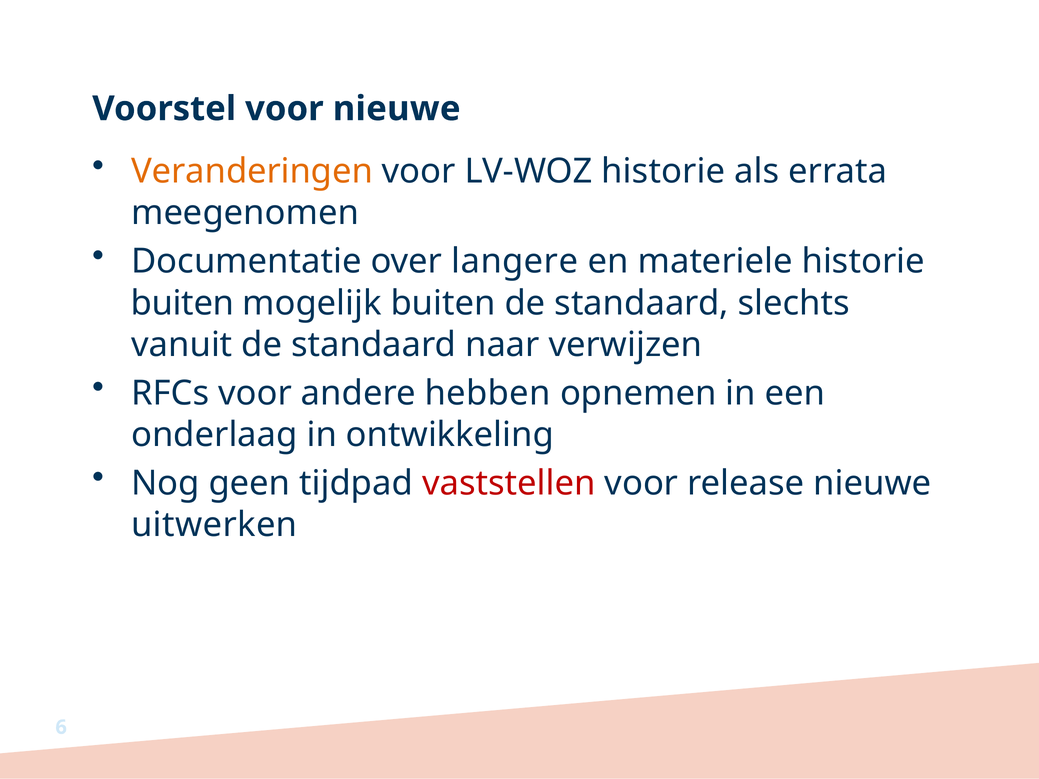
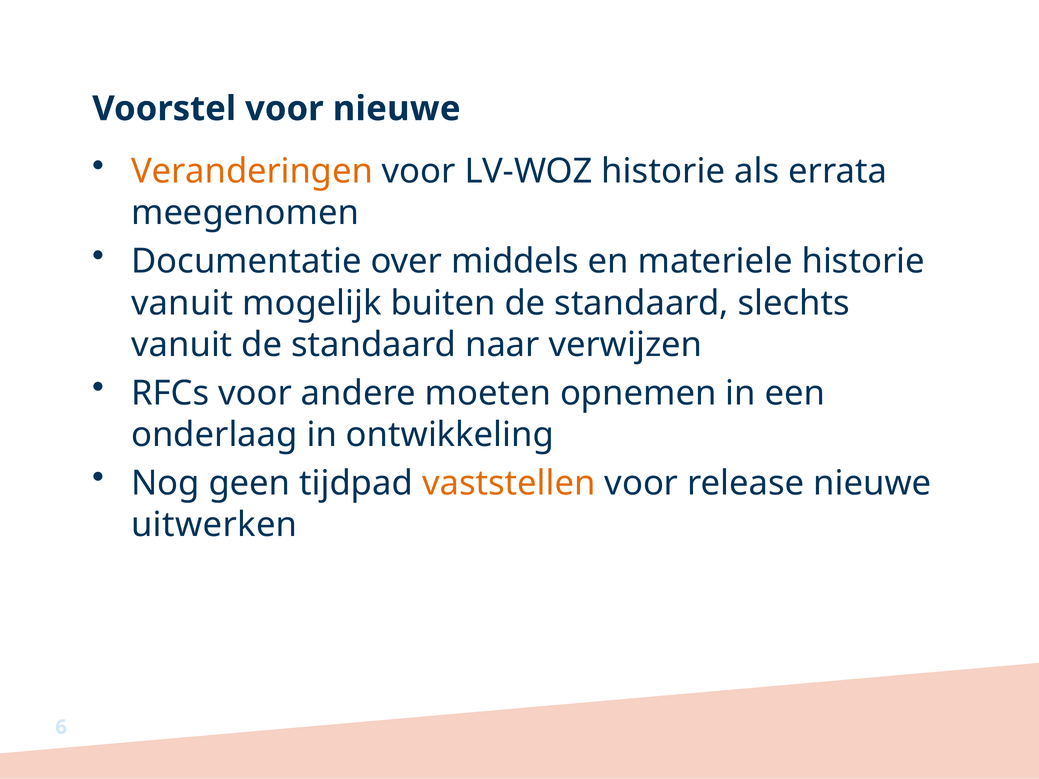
langere: langere -> middels
buiten at (182, 303): buiten -> vanuit
hebben: hebben -> moeten
vaststellen colour: red -> orange
